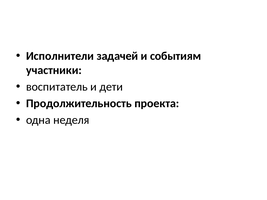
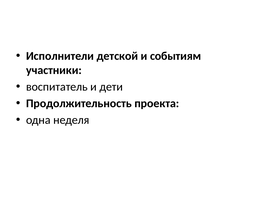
задачей: задачей -> детской
